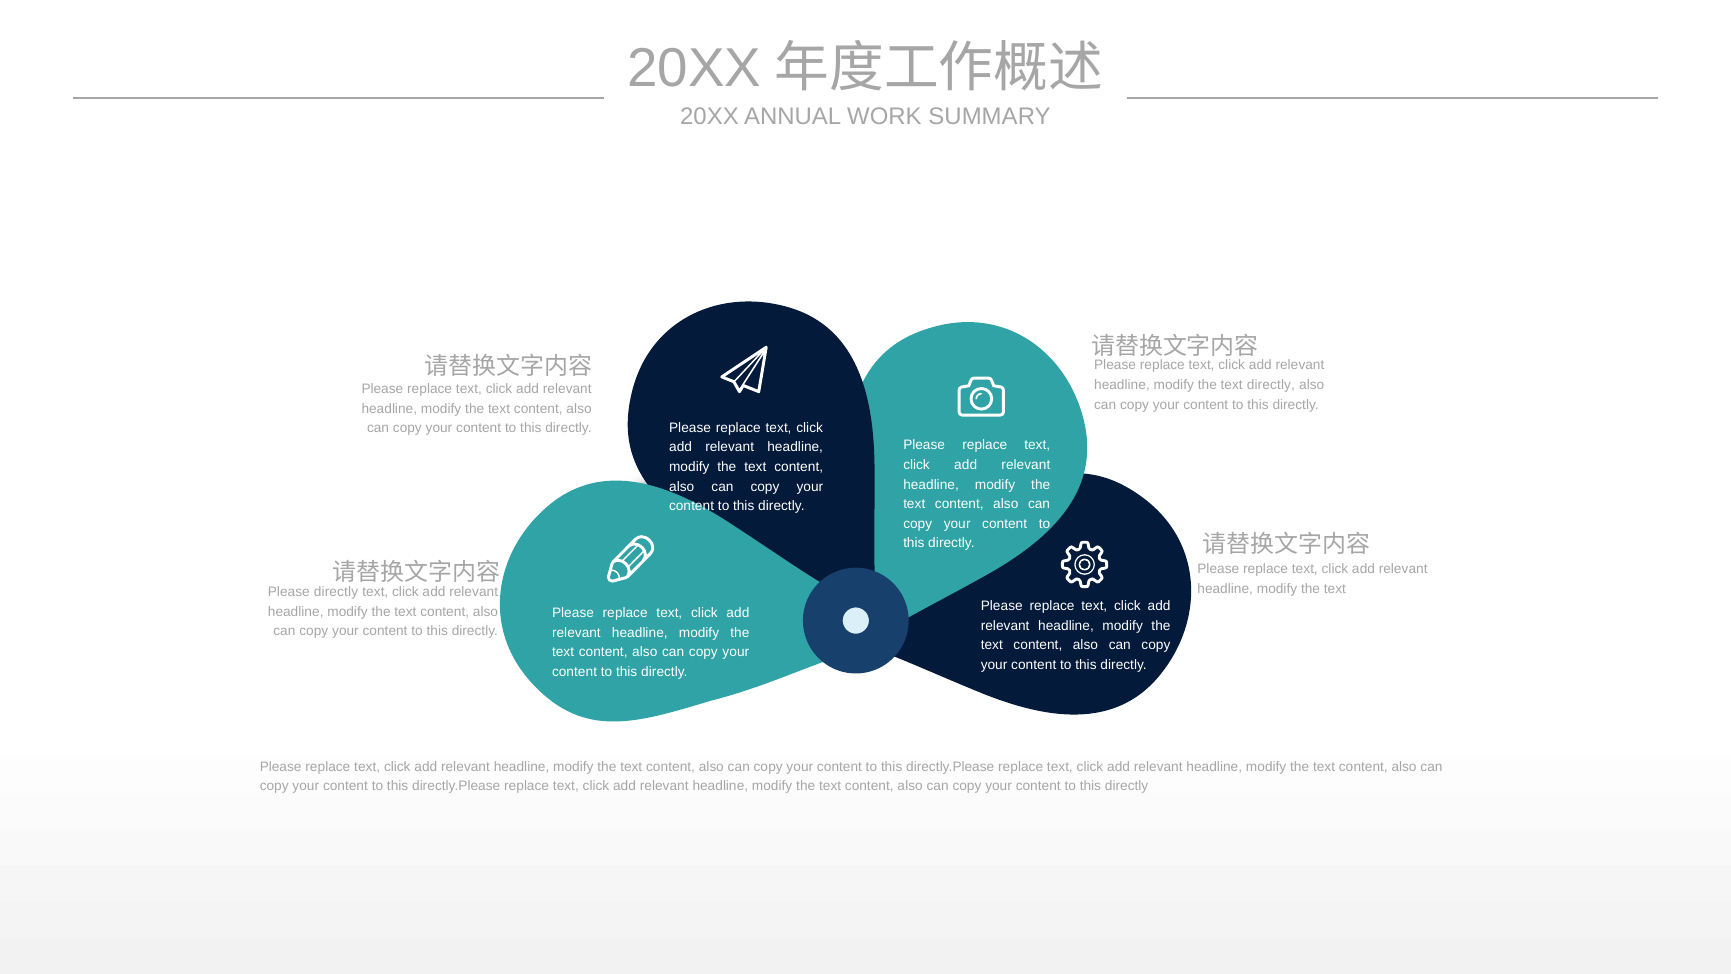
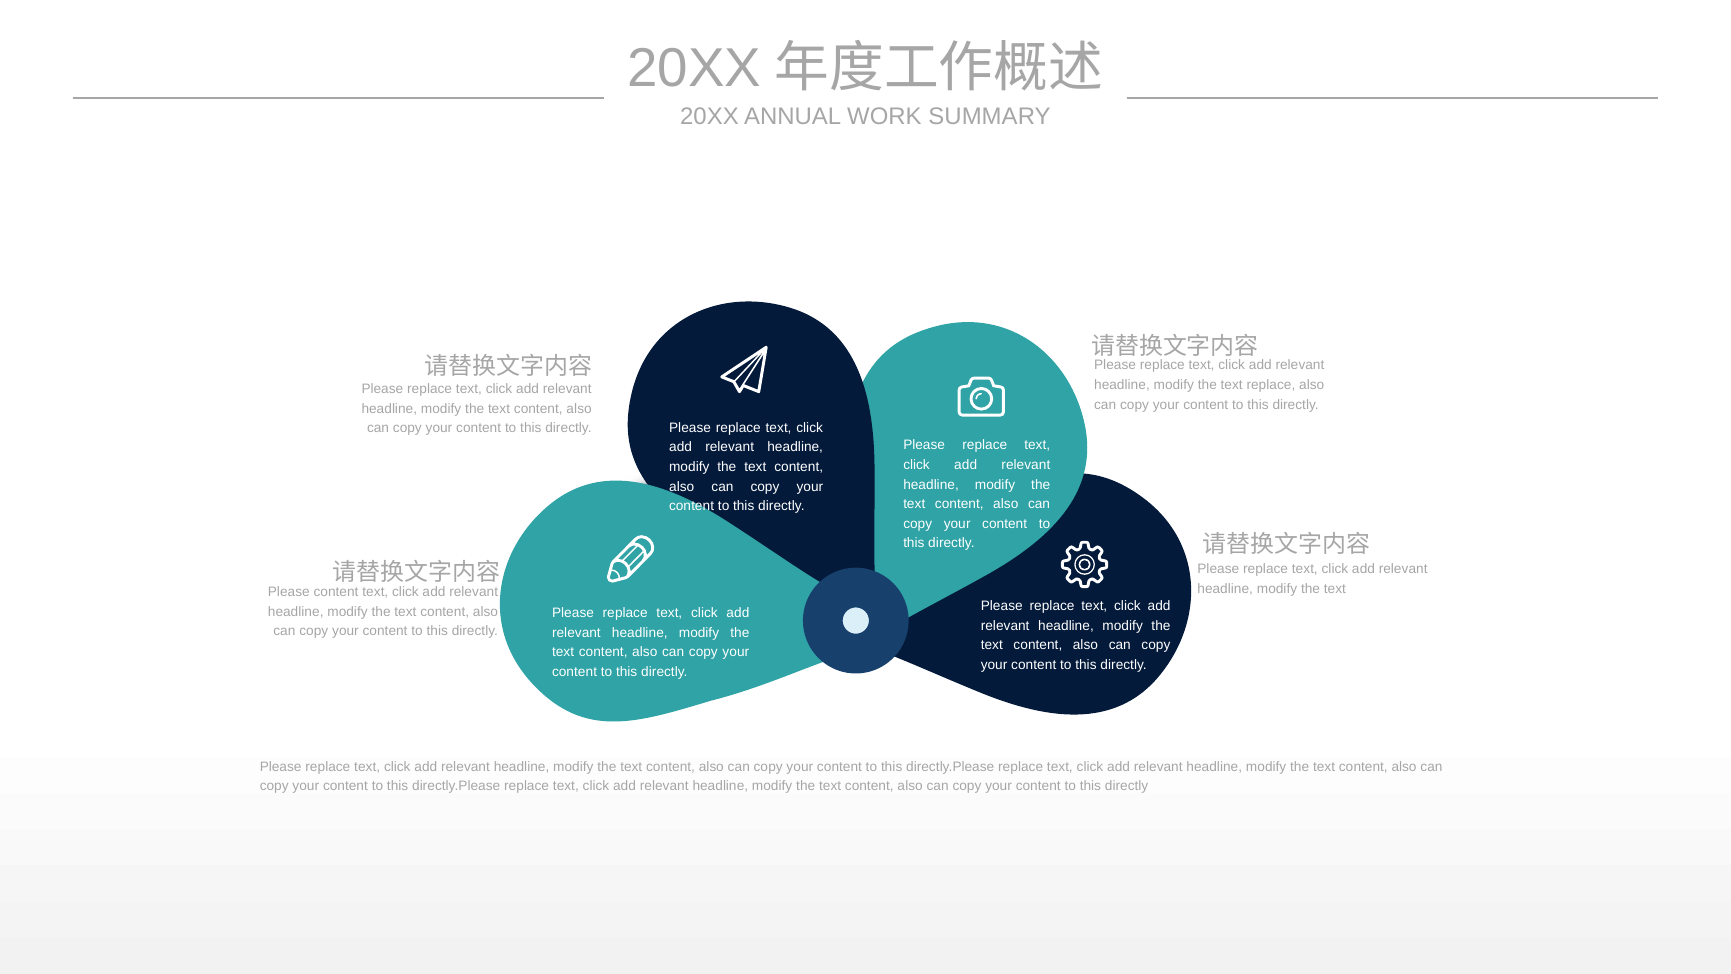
text directly: directly -> replace
Please directly: directly -> content
